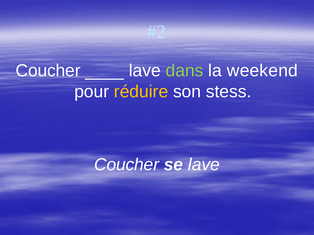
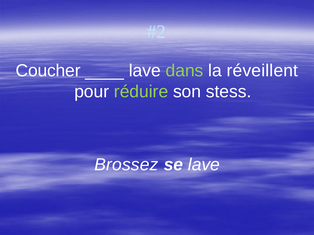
weekend: weekend -> réveillent
réduire colour: yellow -> light green
Coucher at (127, 165): Coucher -> Brossez
